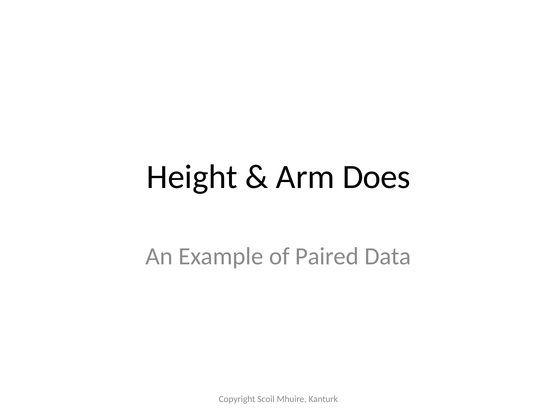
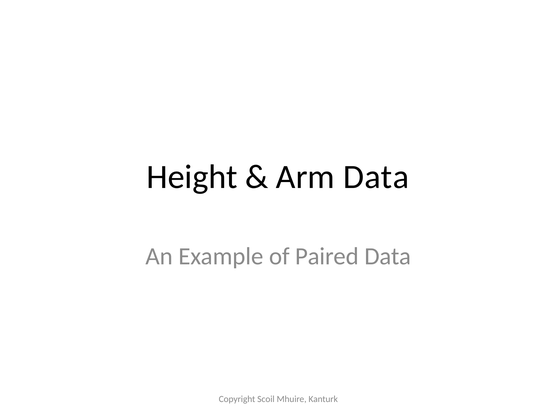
Arm Does: Does -> Data
